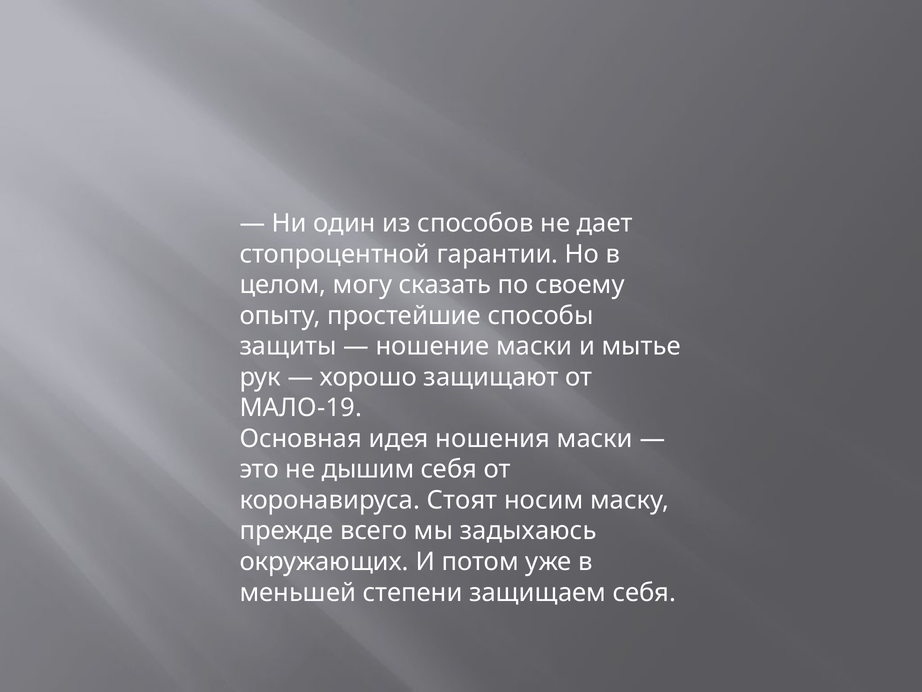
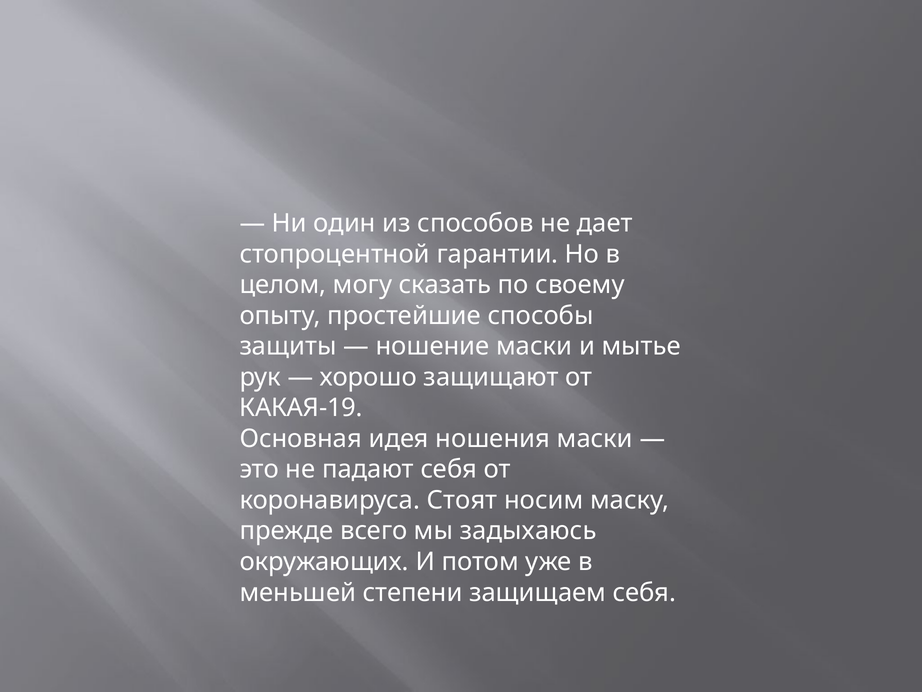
МАЛО-19: МАЛО-19 -> КАКАЯ-19
дышим: дышим -> падают
